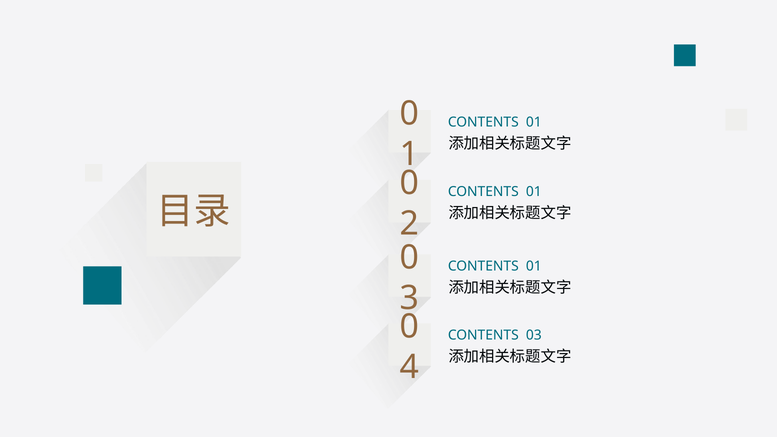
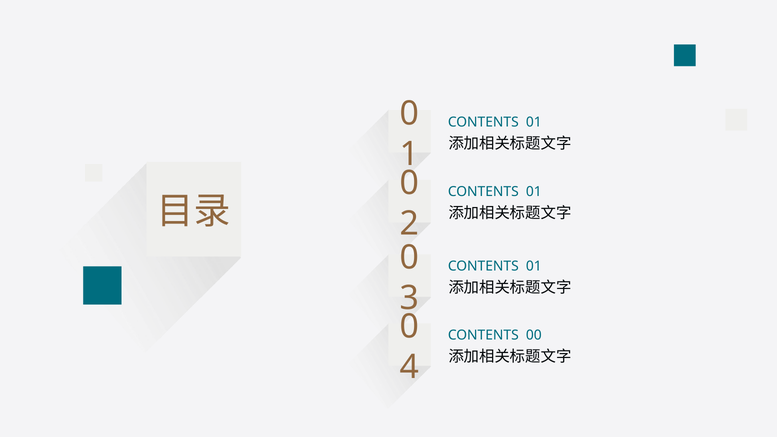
03: 03 -> 00
